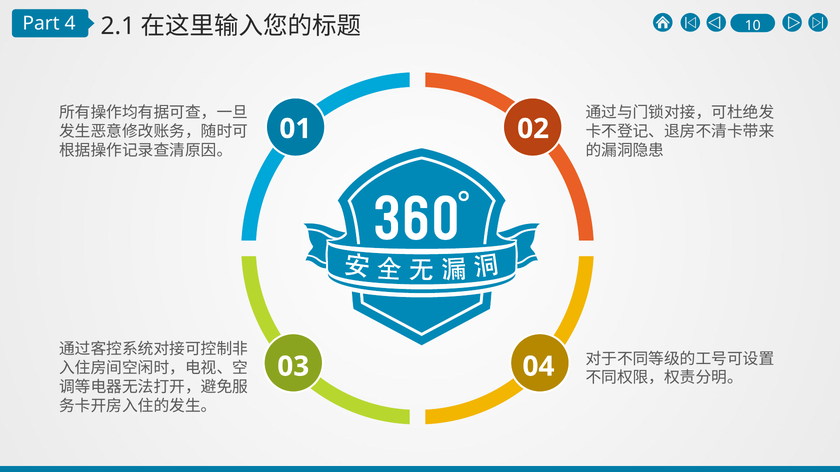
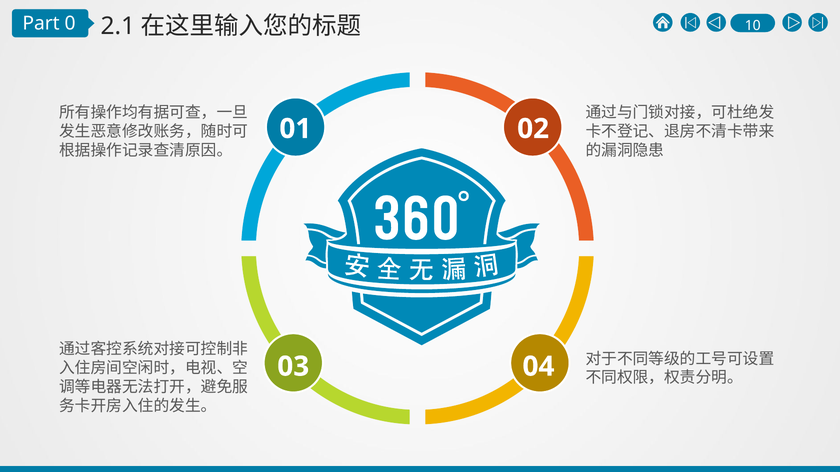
4: 4 -> 0
